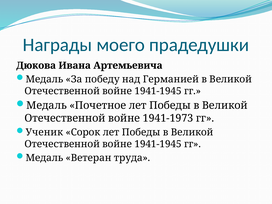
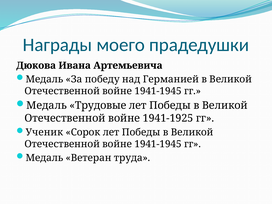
Почетное: Почетное -> Трудовые
1941-1973: 1941-1973 -> 1941-1925
